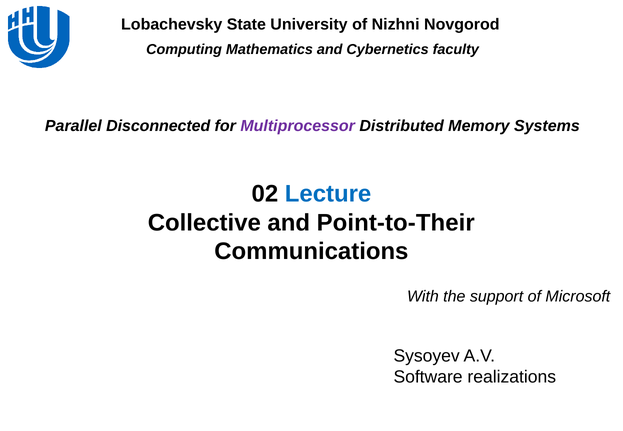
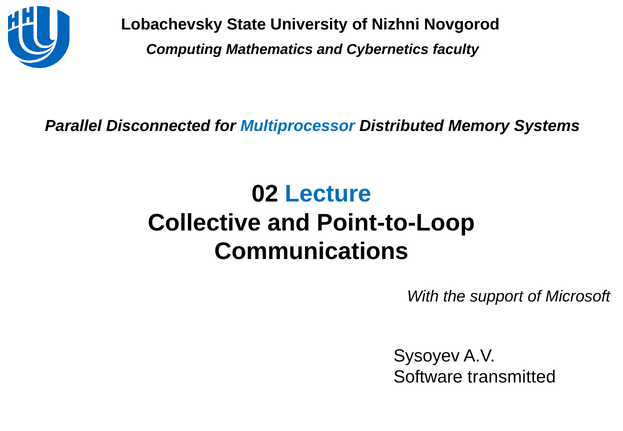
Multiprocessor colour: purple -> blue
Point-to-Their: Point-to-Their -> Point-to-Loop
realizations: realizations -> transmitted
